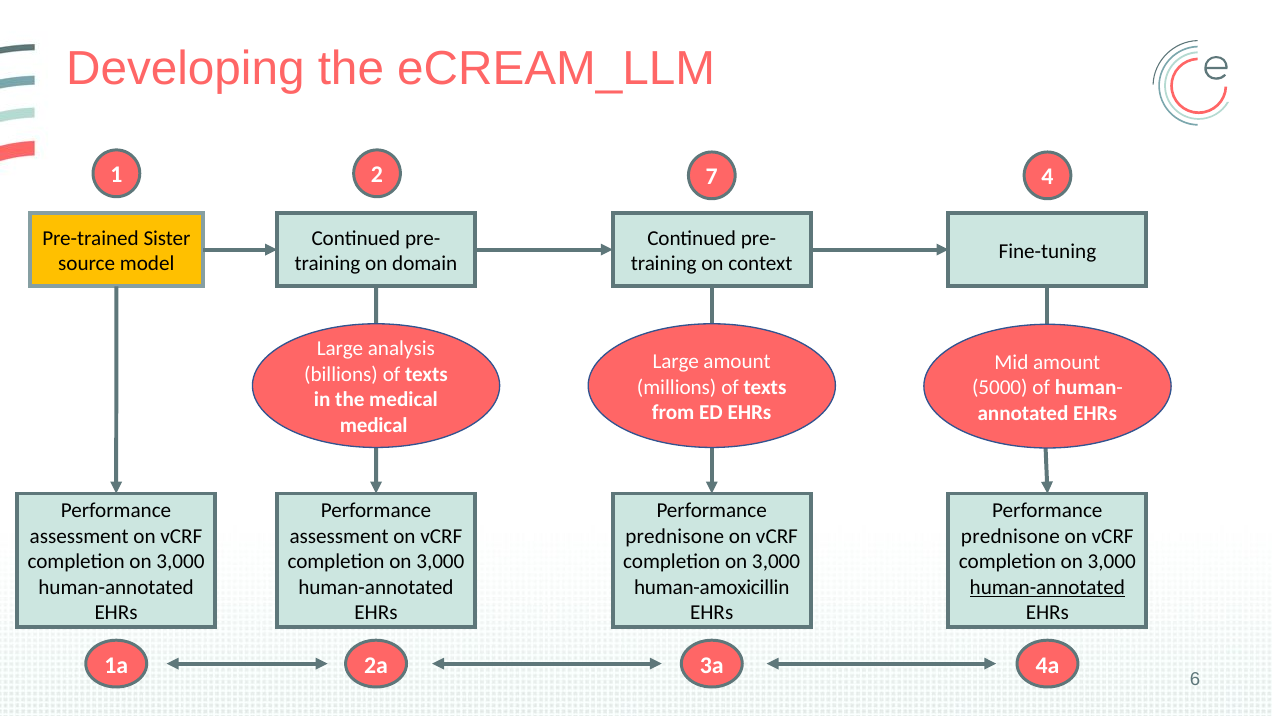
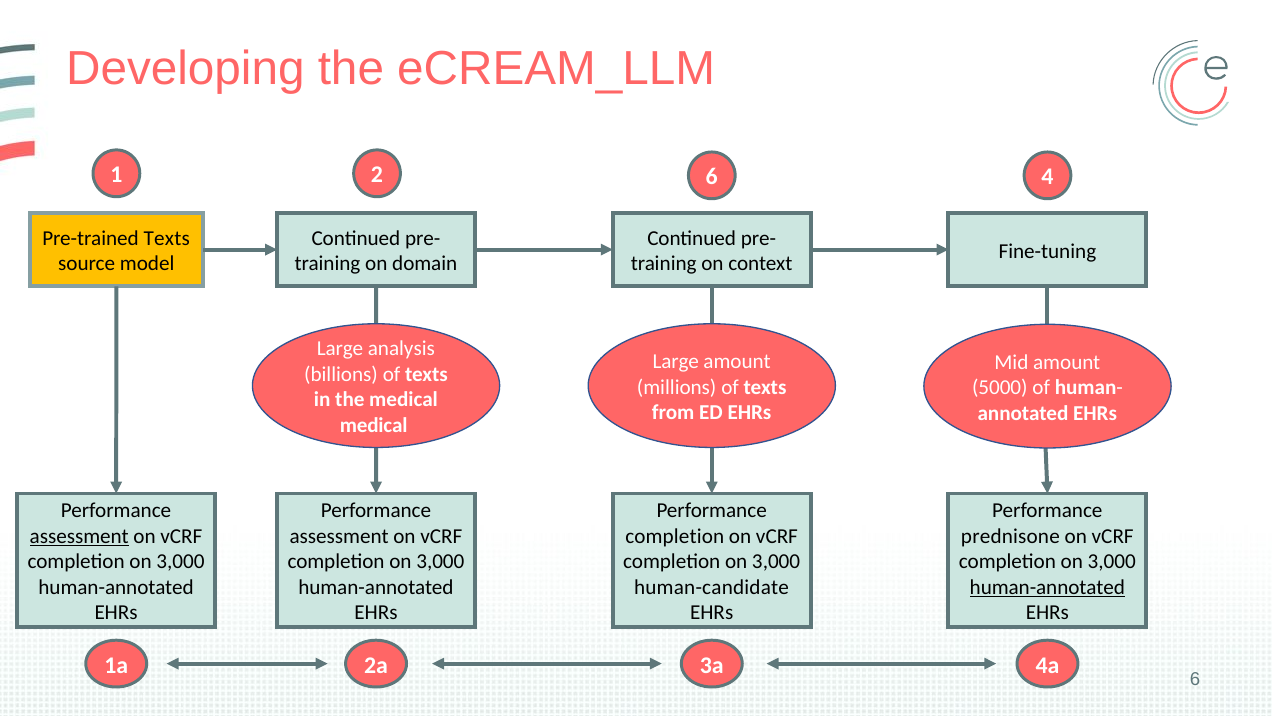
2 7: 7 -> 6
Pre-trained Sister: Sister -> Texts
assessment at (79, 536) underline: none -> present
prednisone at (675, 536): prednisone -> completion
human-amoxicillin: human-amoxicillin -> human-candidate
